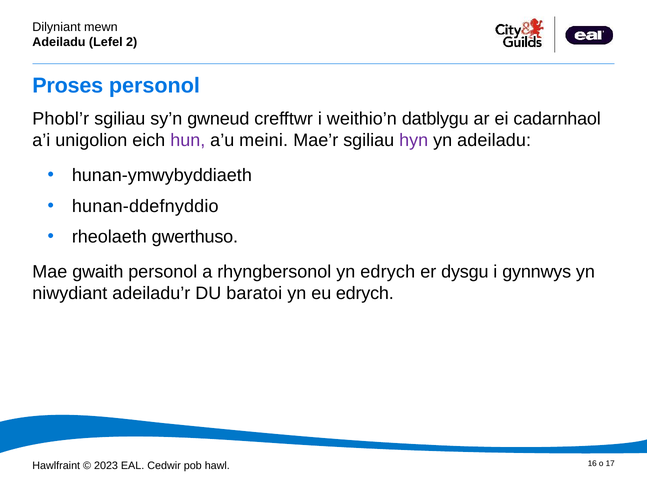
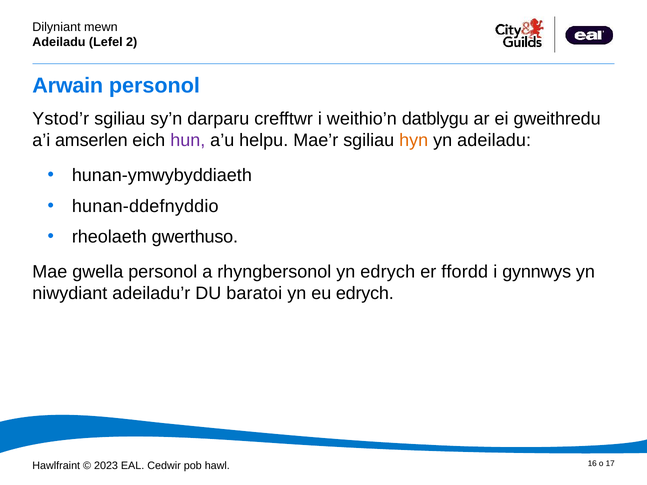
Proses: Proses -> Arwain
Phobl’r: Phobl’r -> Ystod’r
gwneud: gwneud -> darparu
cadarnhaol: cadarnhaol -> gweithredu
unigolion: unigolion -> amserlen
meini: meini -> helpu
hyn colour: purple -> orange
gwaith: gwaith -> gwella
dysgu: dysgu -> ffordd
